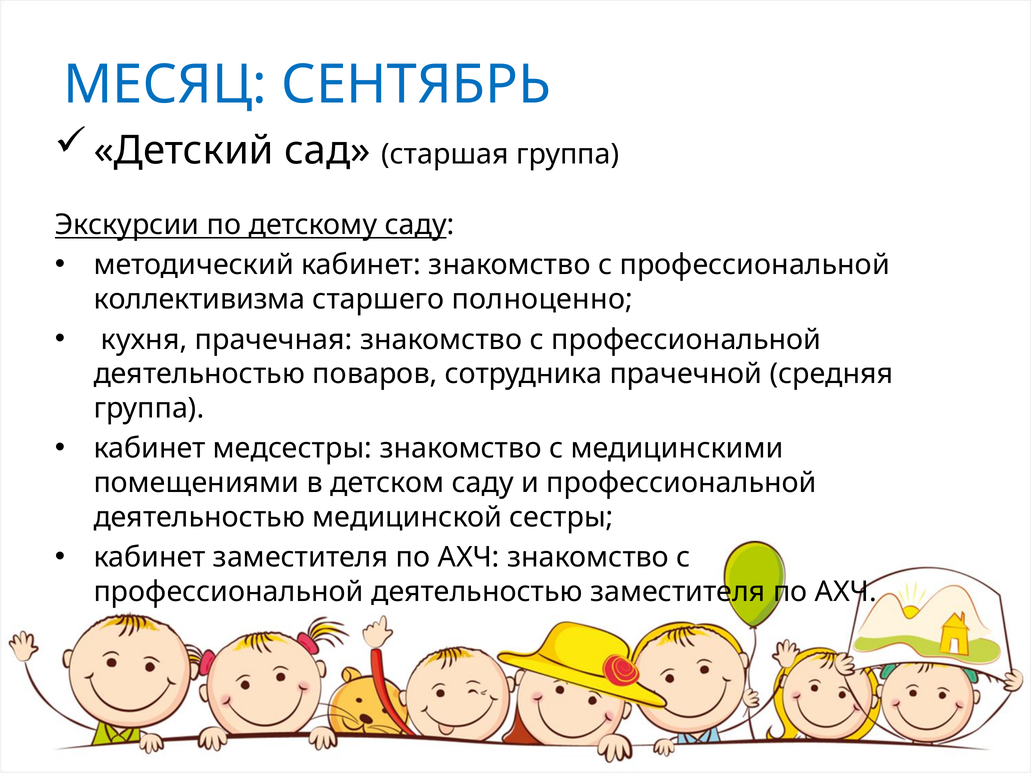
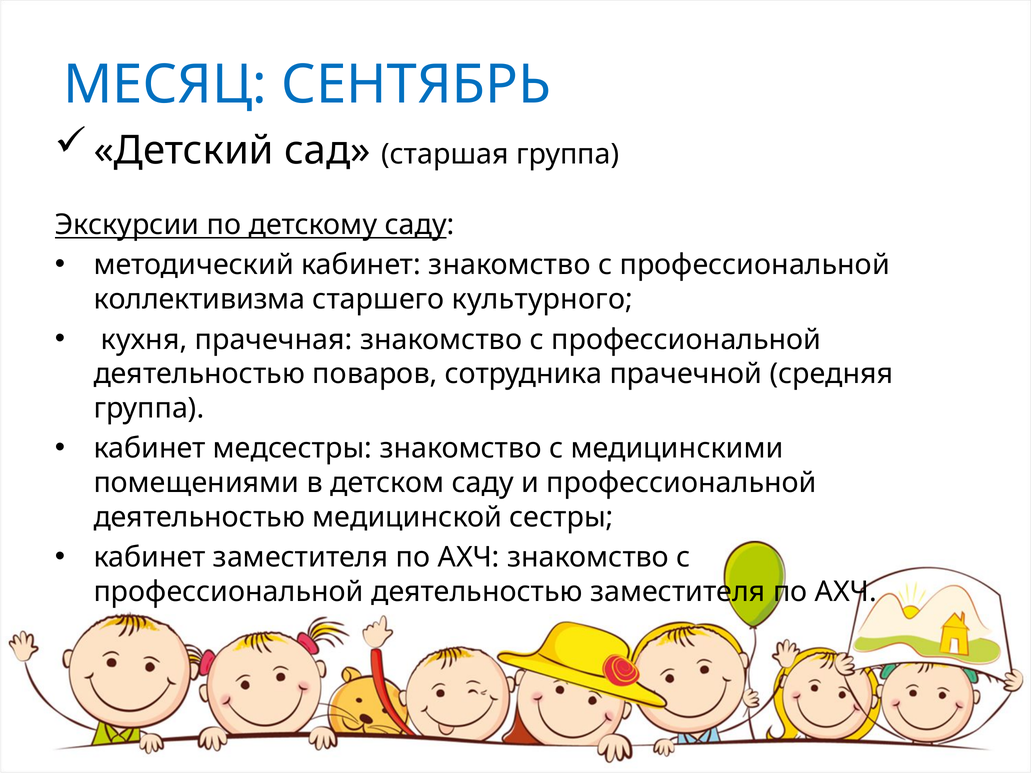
полноценно: полноценно -> культурного
